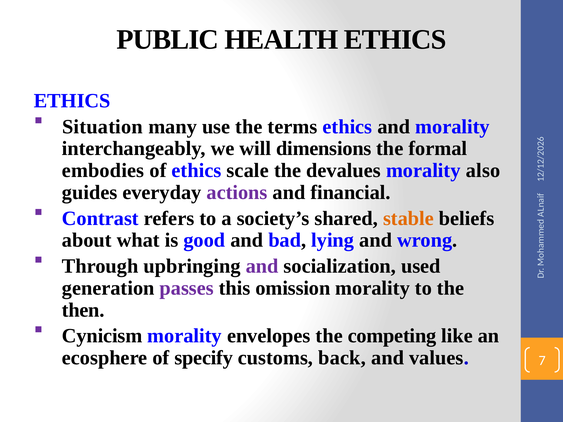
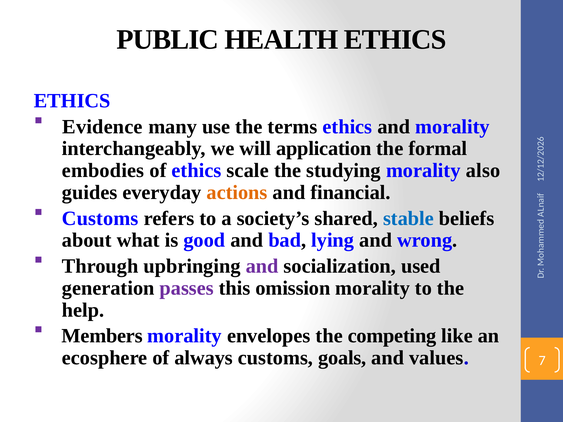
Situation: Situation -> Evidence
dimensions: dimensions -> application
devalues: devalues -> studying
actions colour: purple -> orange
Contrast at (100, 218): Contrast -> Customs
stable colour: orange -> blue
then: then -> help
Cynicism: Cynicism -> Members
specify: specify -> always
back: back -> goals
